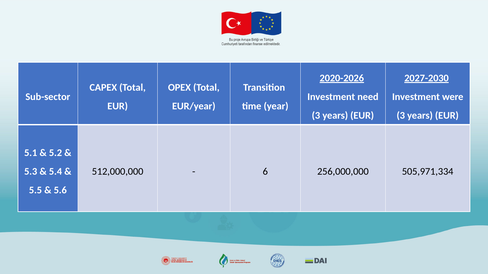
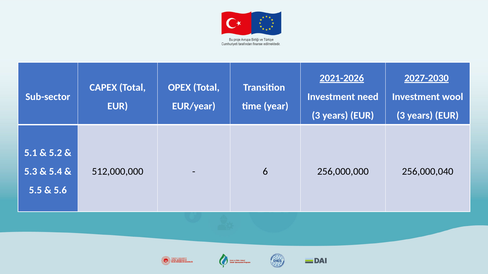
2020-2026: 2020-2026 -> 2021-2026
were: were -> wool
505,971,334: 505,971,334 -> 256,000,040
